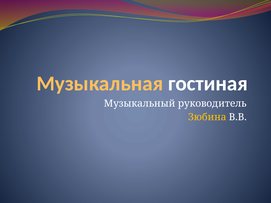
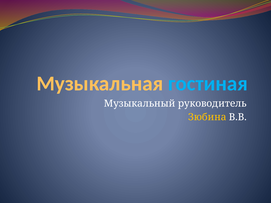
гостиная colour: white -> light blue
